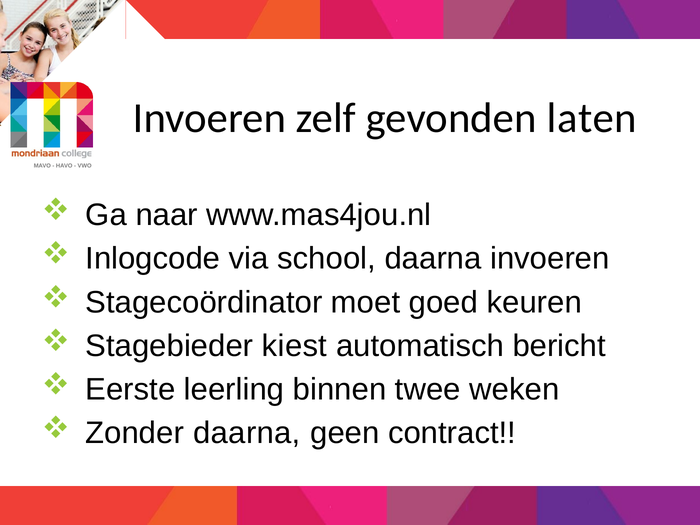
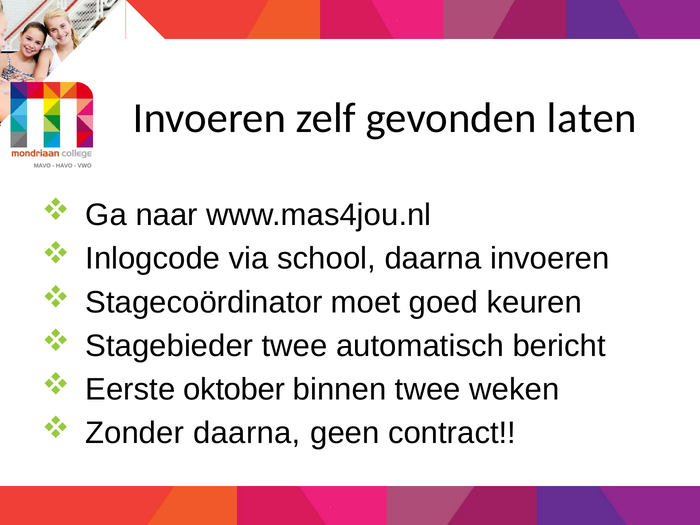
Stagebieder kiest: kiest -> twee
leerling: leerling -> oktober
